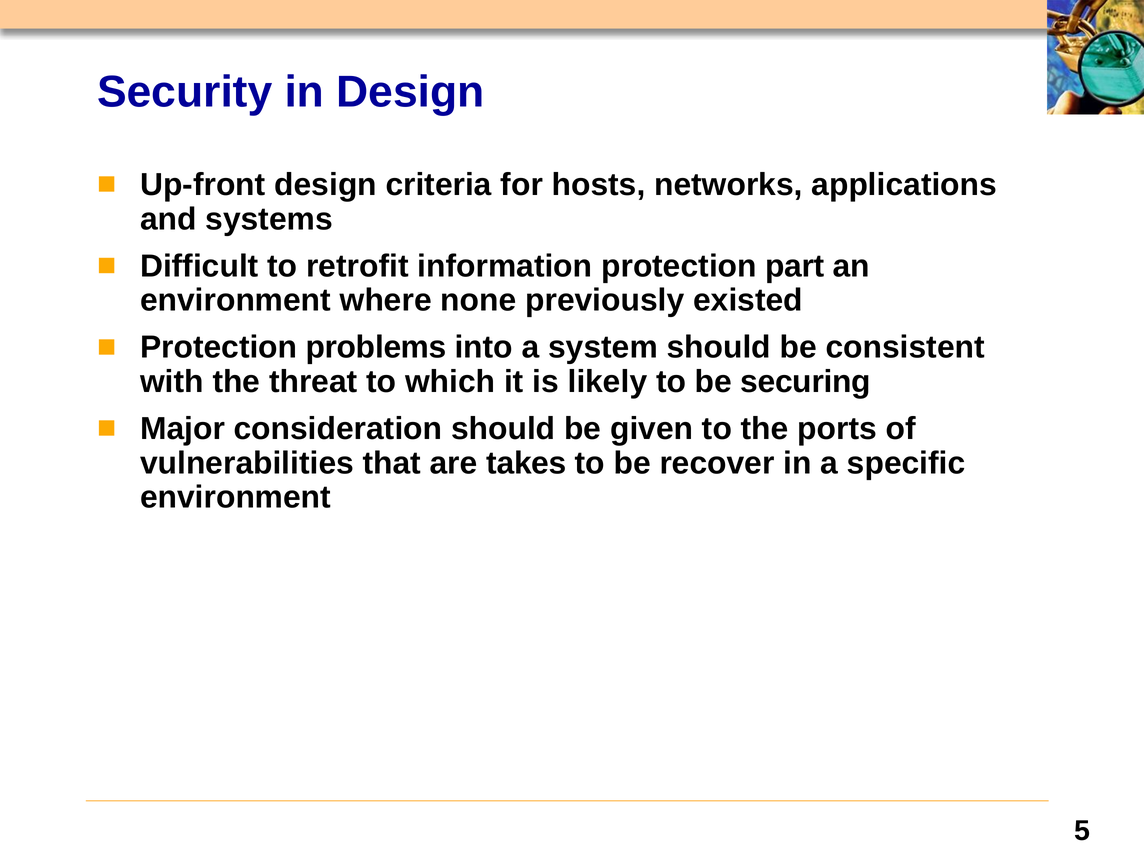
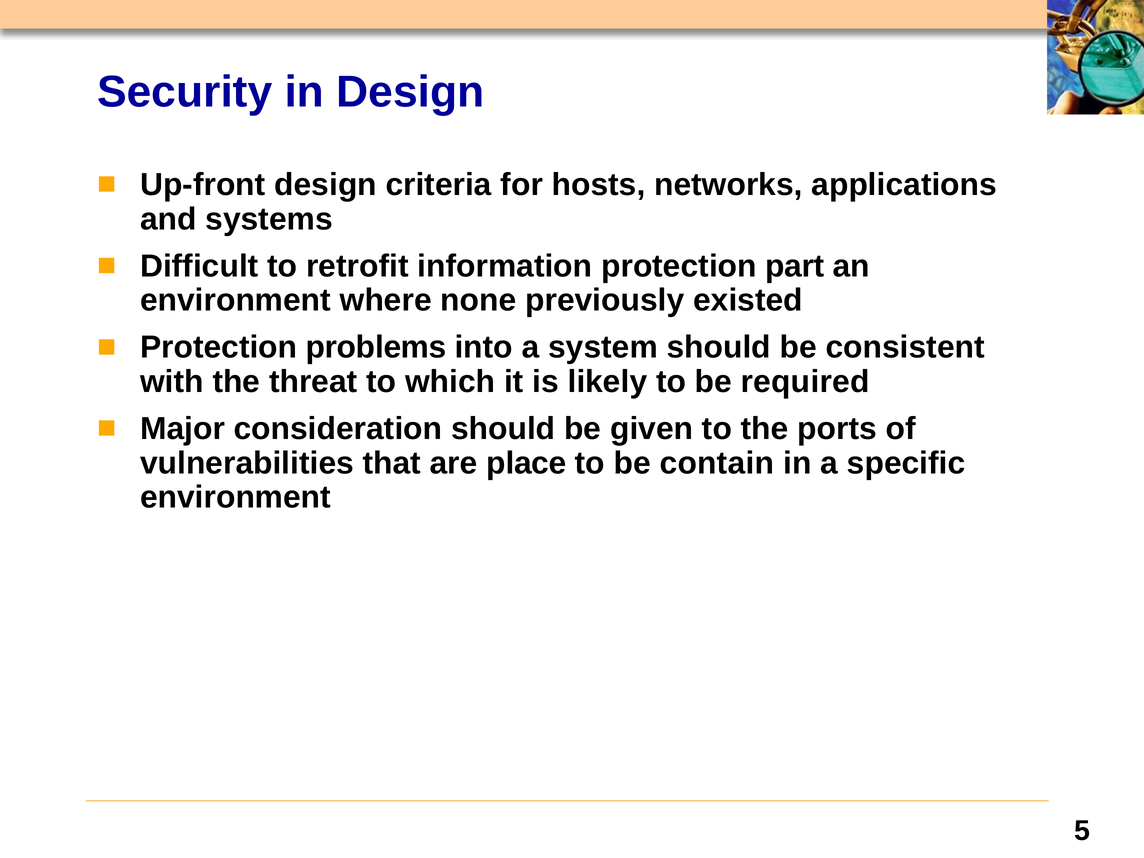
securing: securing -> required
takes: takes -> place
recover: recover -> contain
